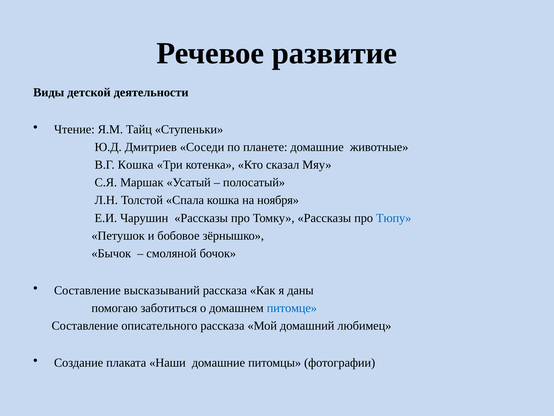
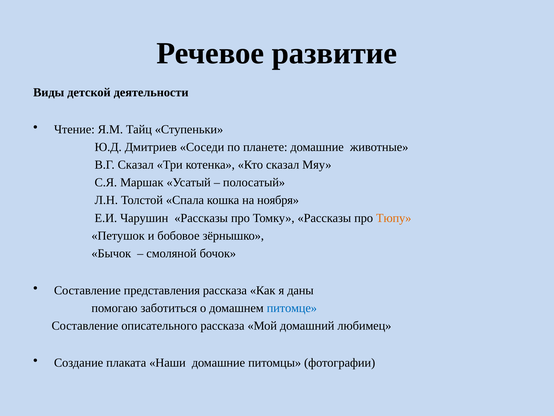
В.Г Кошка: Кошка -> Сказал
Тюпу colour: blue -> orange
высказываний: высказываний -> представления
